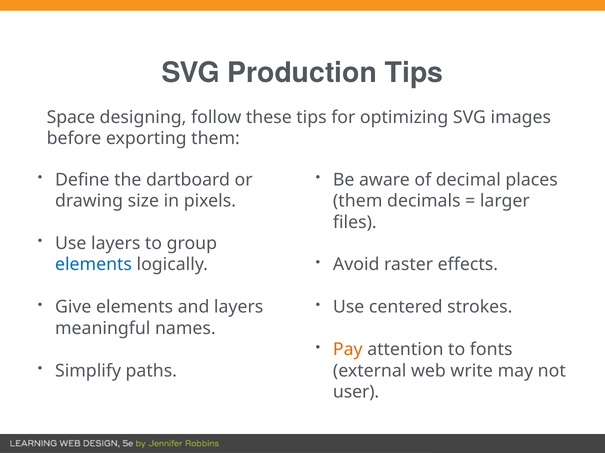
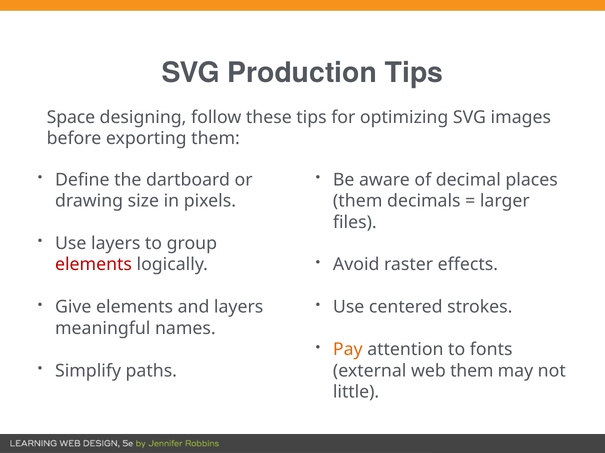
elements at (94, 265) colour: blue -> red
web write: write -> them
user: user -> little
